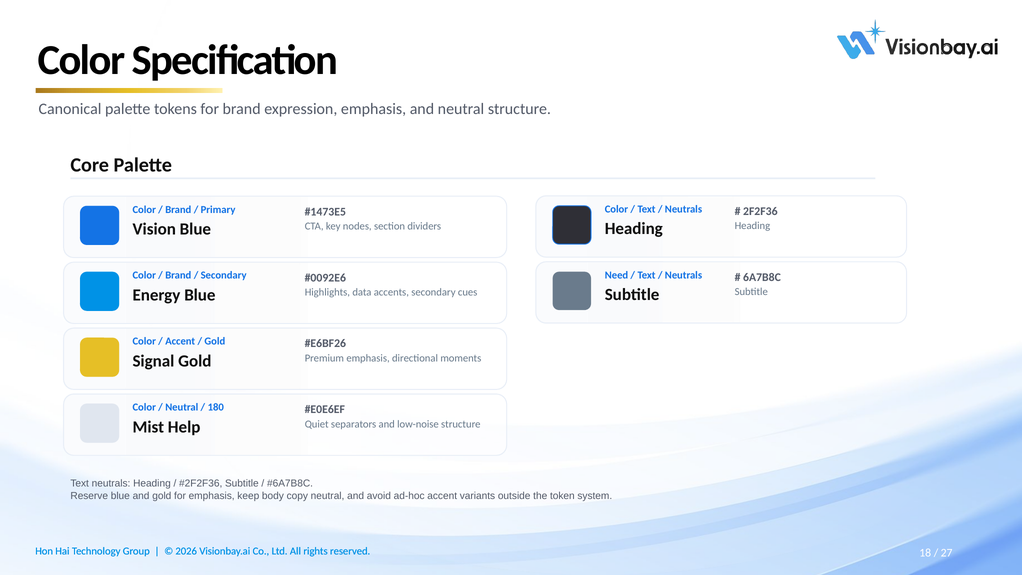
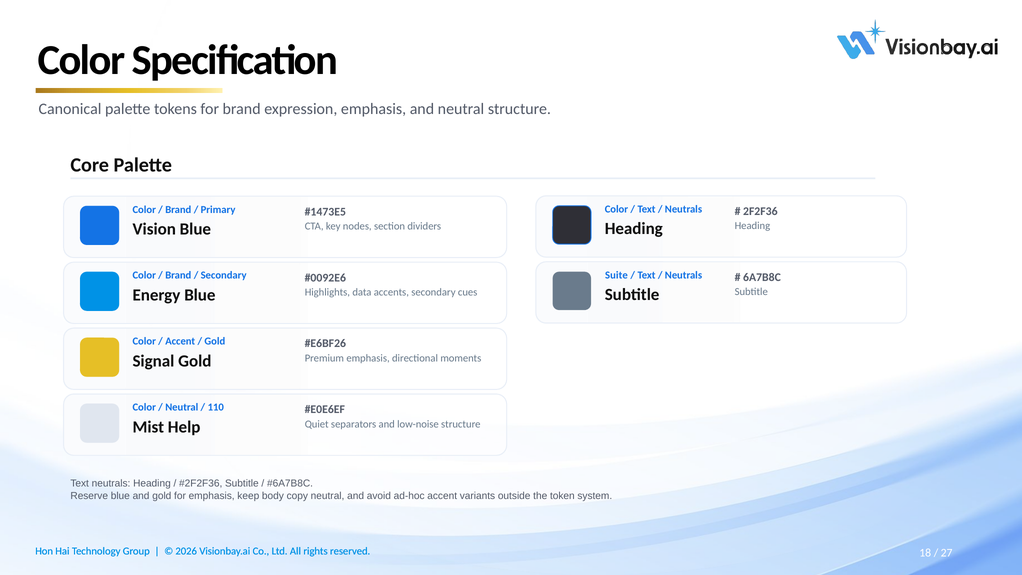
Need: Need -> Suite
180: 180 -> 110
